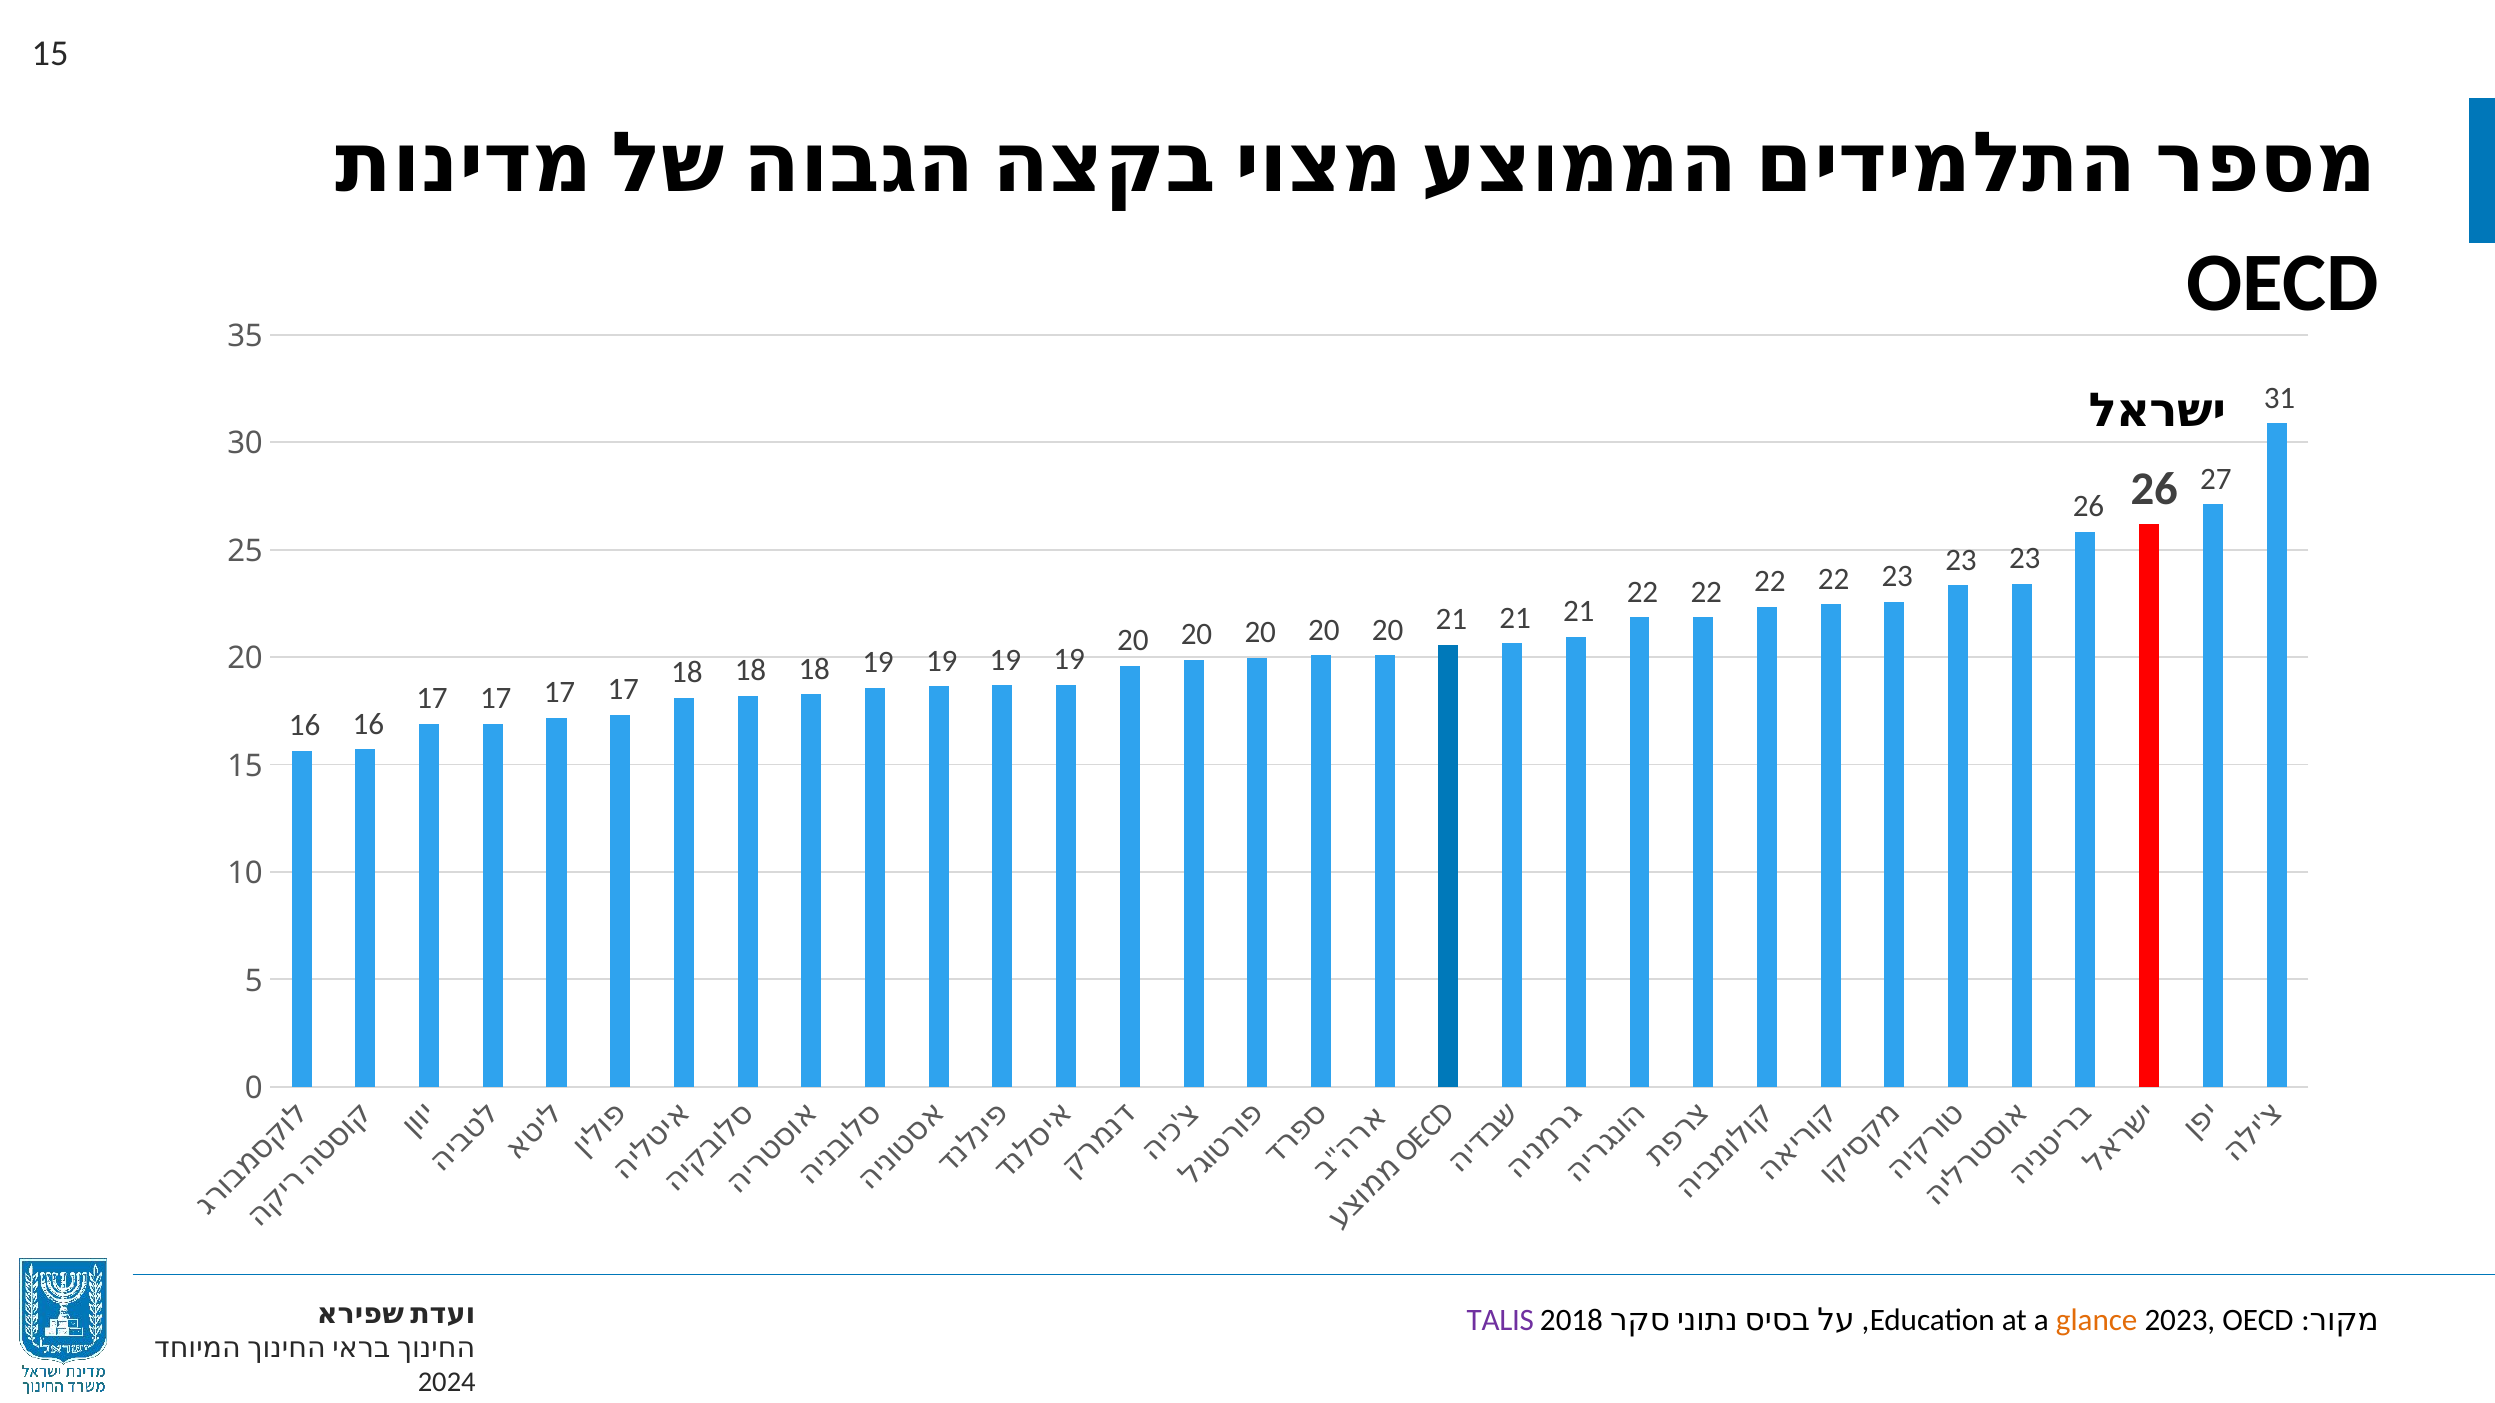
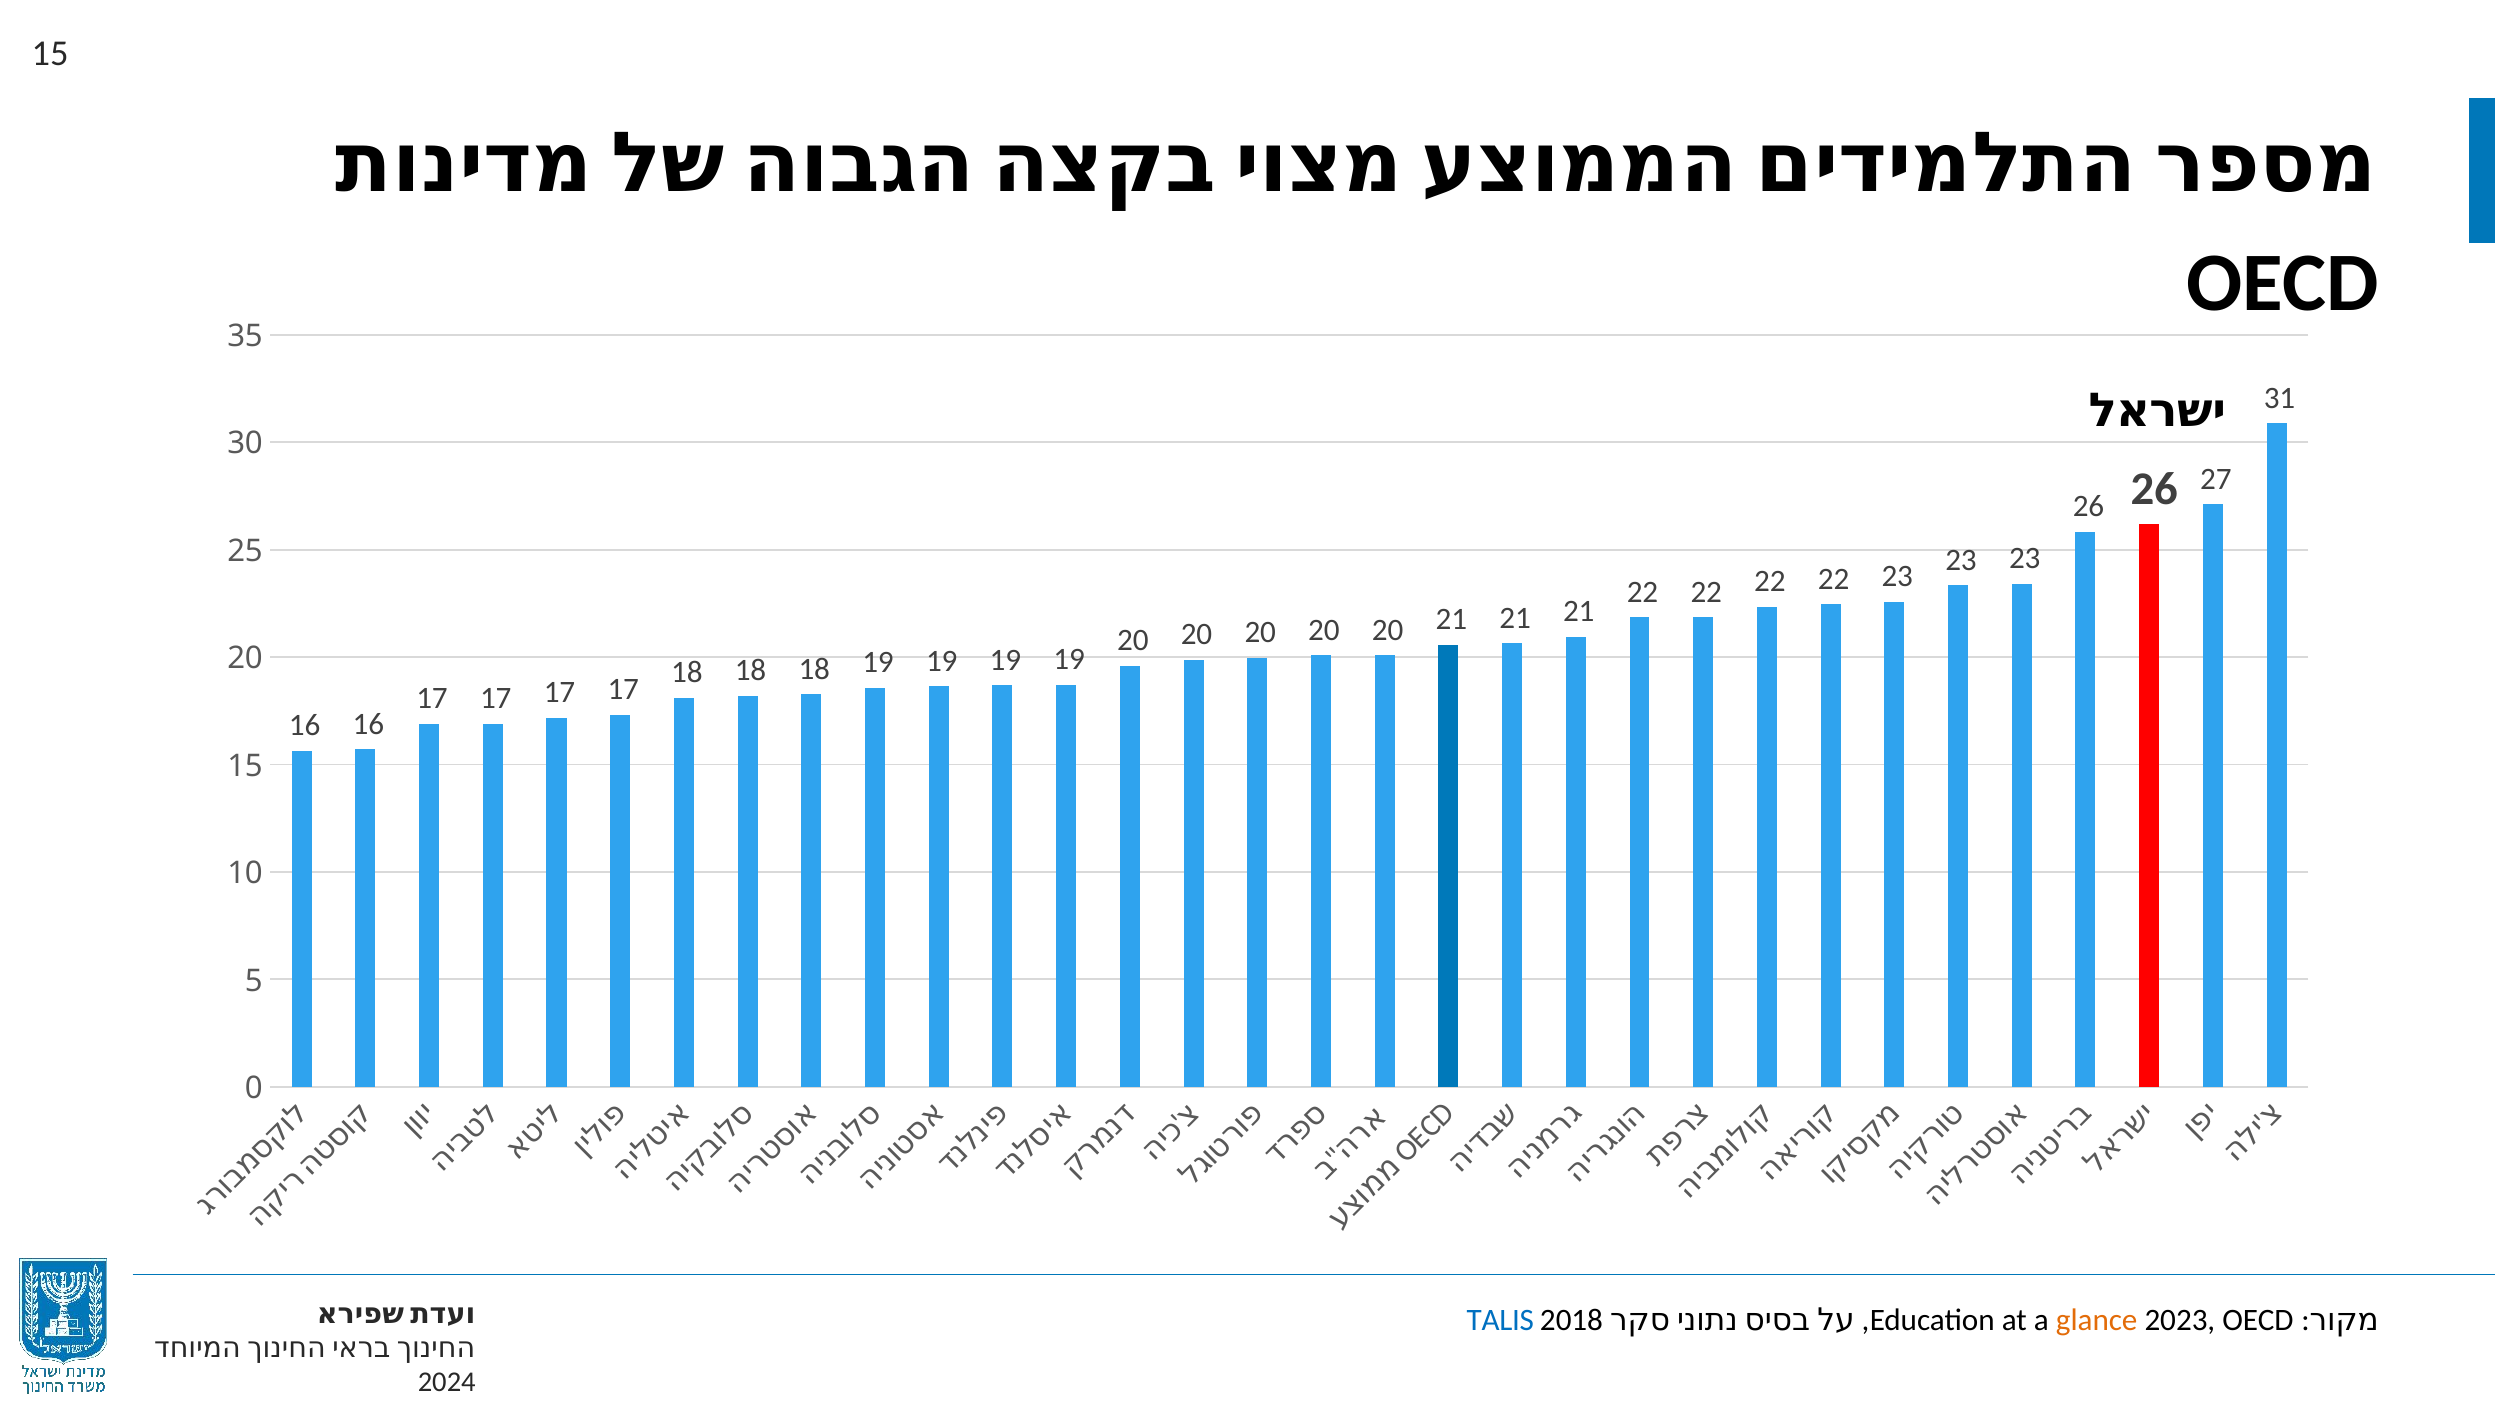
TALIS colour: purple -> blue
